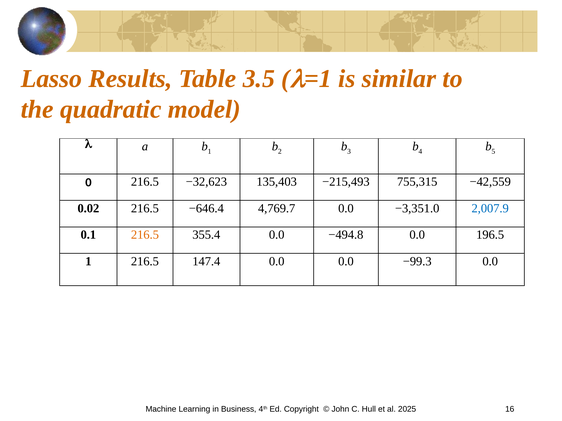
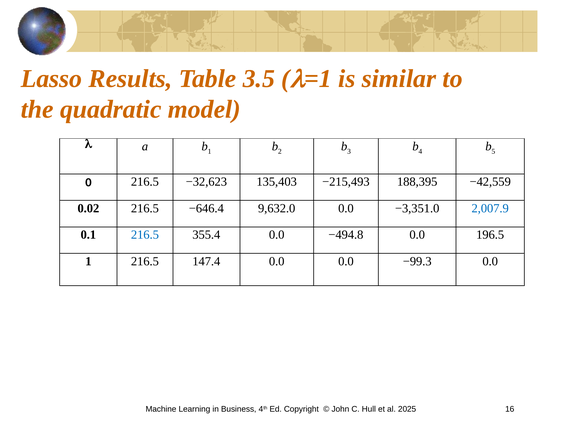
755,315: 755,315 -> 188,395
4,769.7: 4,769.7 -> 9,632.0
216.5 at (145, 235) colour: orange -> blue
